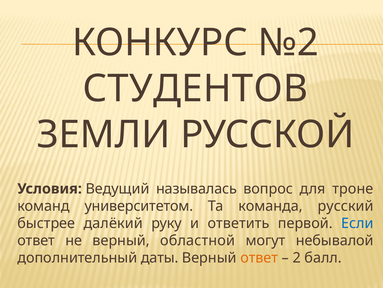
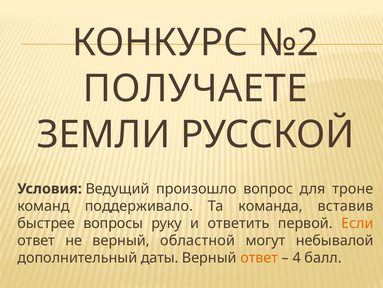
СТУДЕНТОВ: СТУДЕНТОВ -> ПОЛУЧАЕТЕ
называлась: называлась -> произошло
университетом: университетом -> поддерживало
русский: русский -> вставив
далёкий: далёкий -> вопросы
Если colour: blue -> orange
2: 2 -> 4
